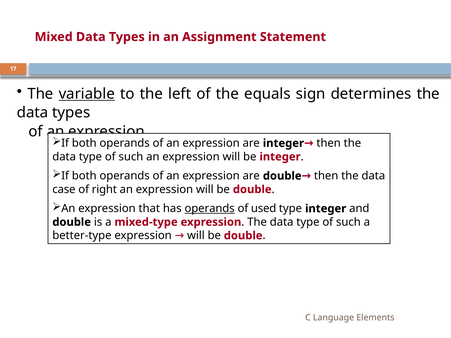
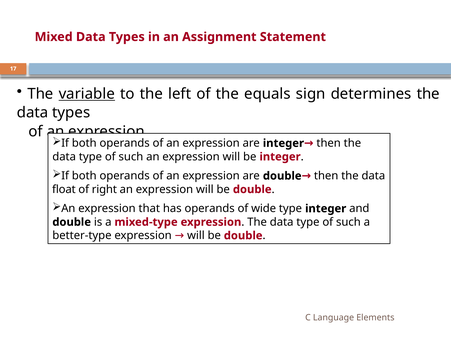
case: case -> float
operands at (210, 209) underline: present -> none
used: used -> wide
